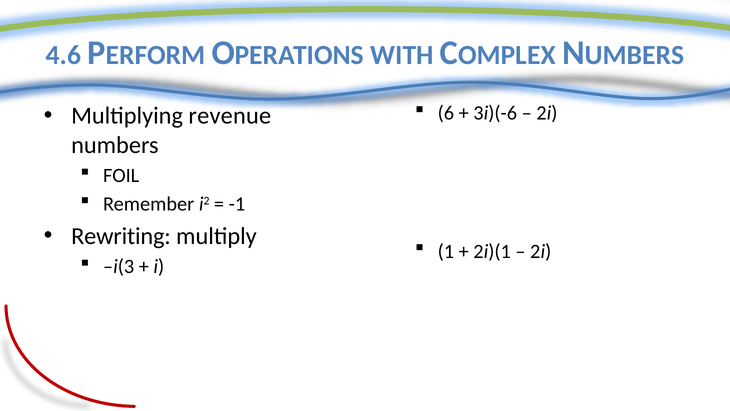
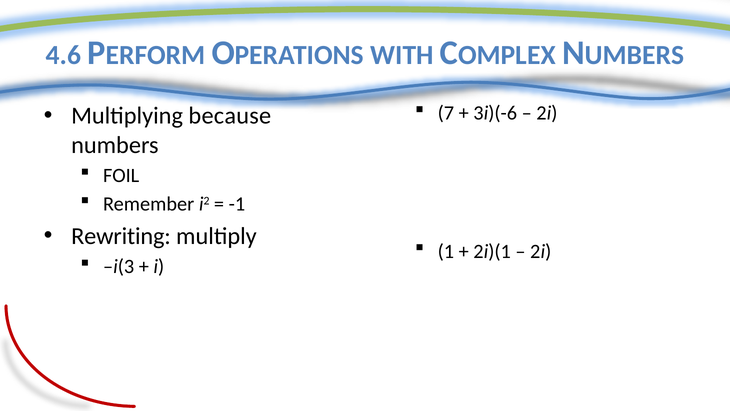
6: 6 -> 7
revenue: revenue -> because
